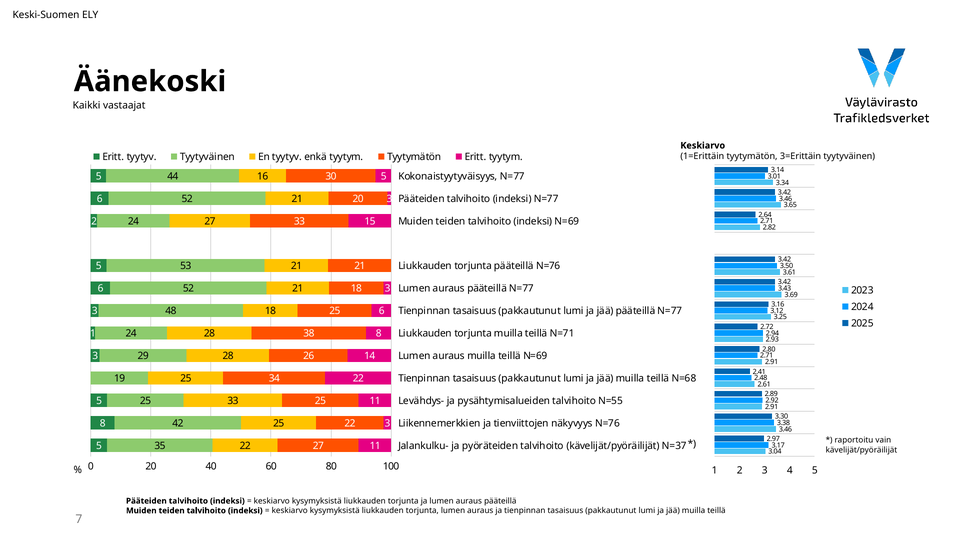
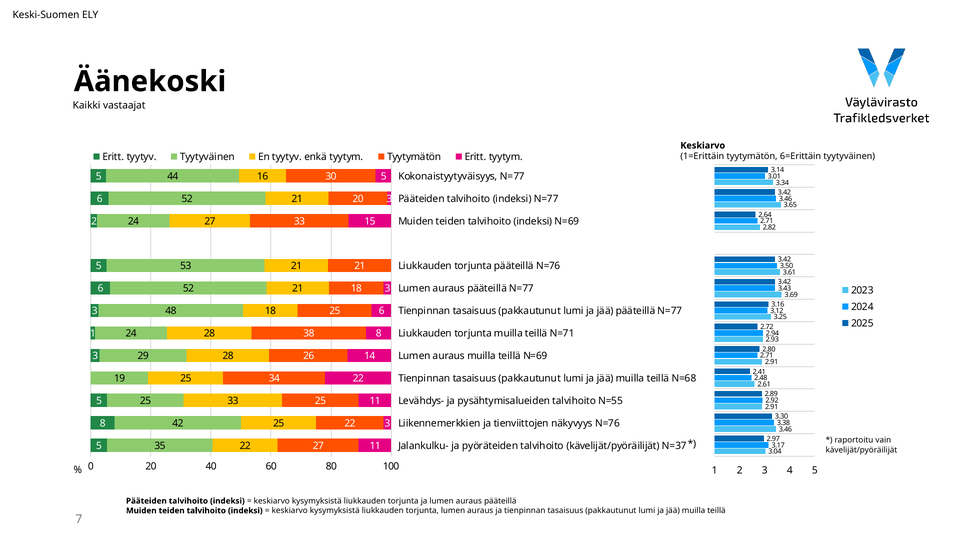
3=Erittäin: 3=Erittäin -> 6=Erittäin
